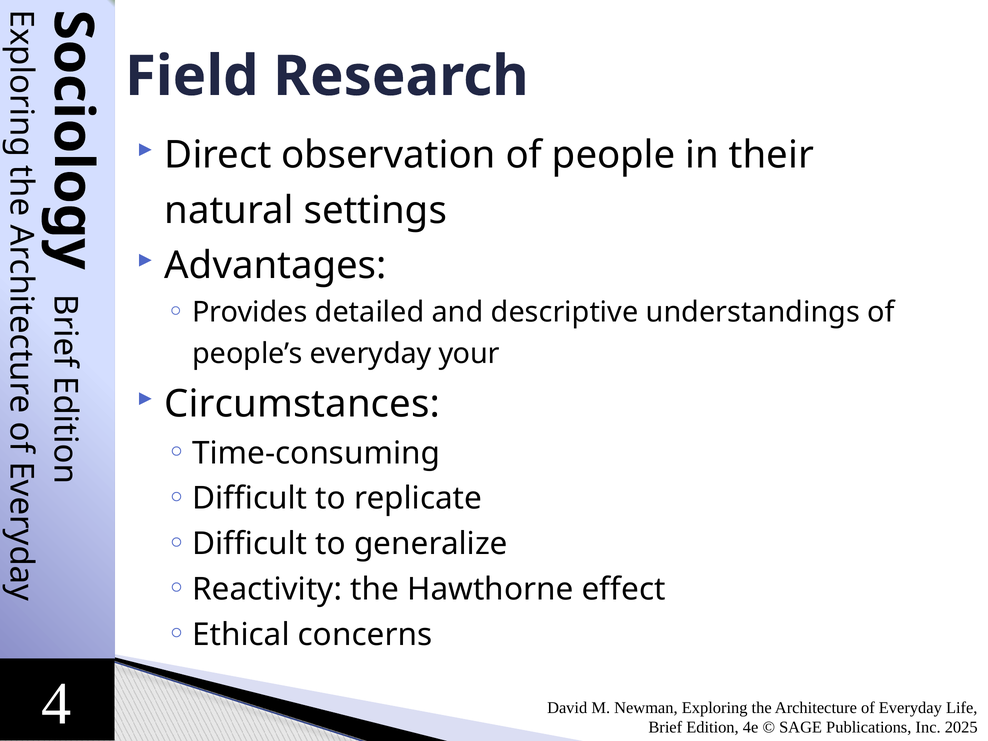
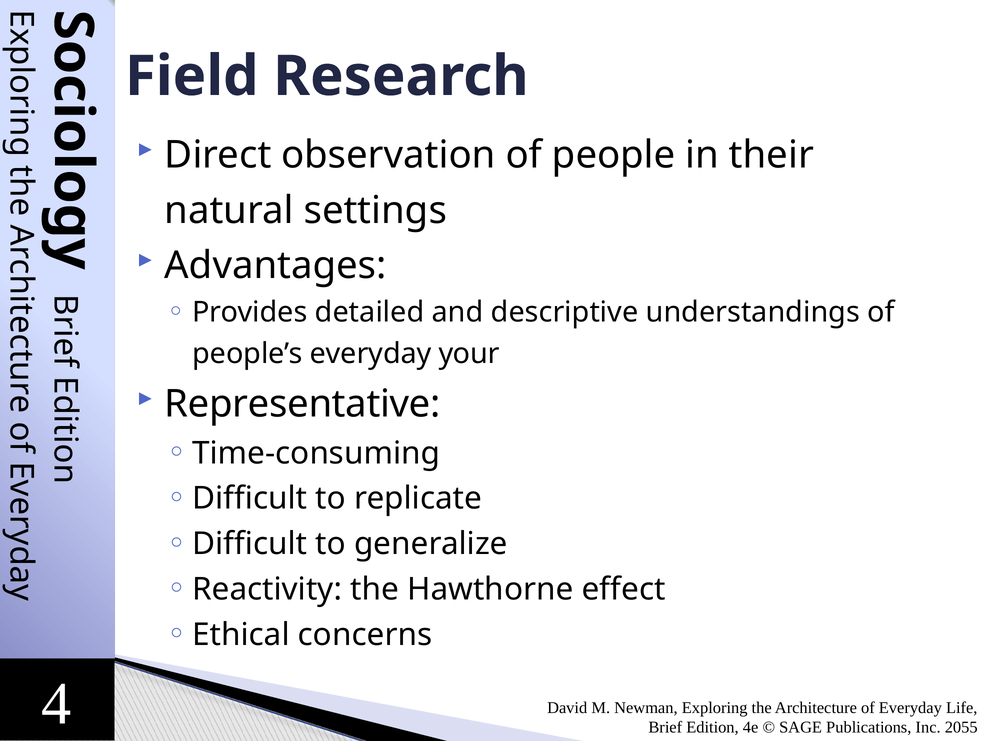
Circumstances: Circumstances -> Representative
2025: 2025 -> 2055
